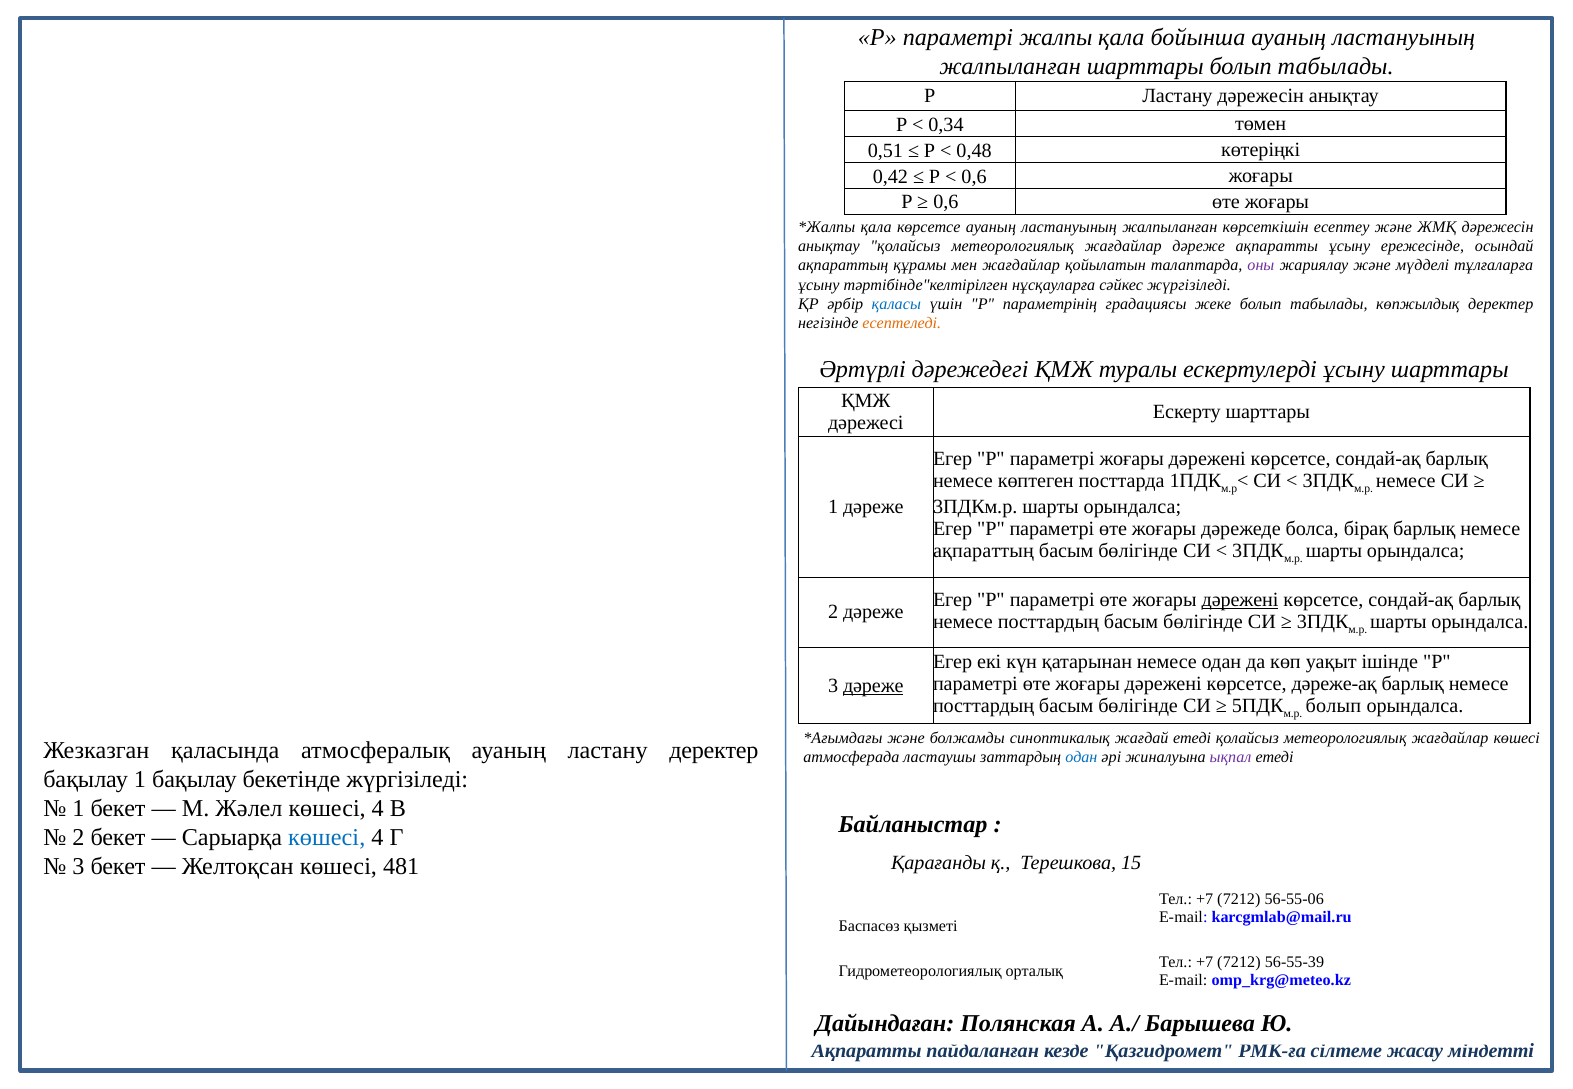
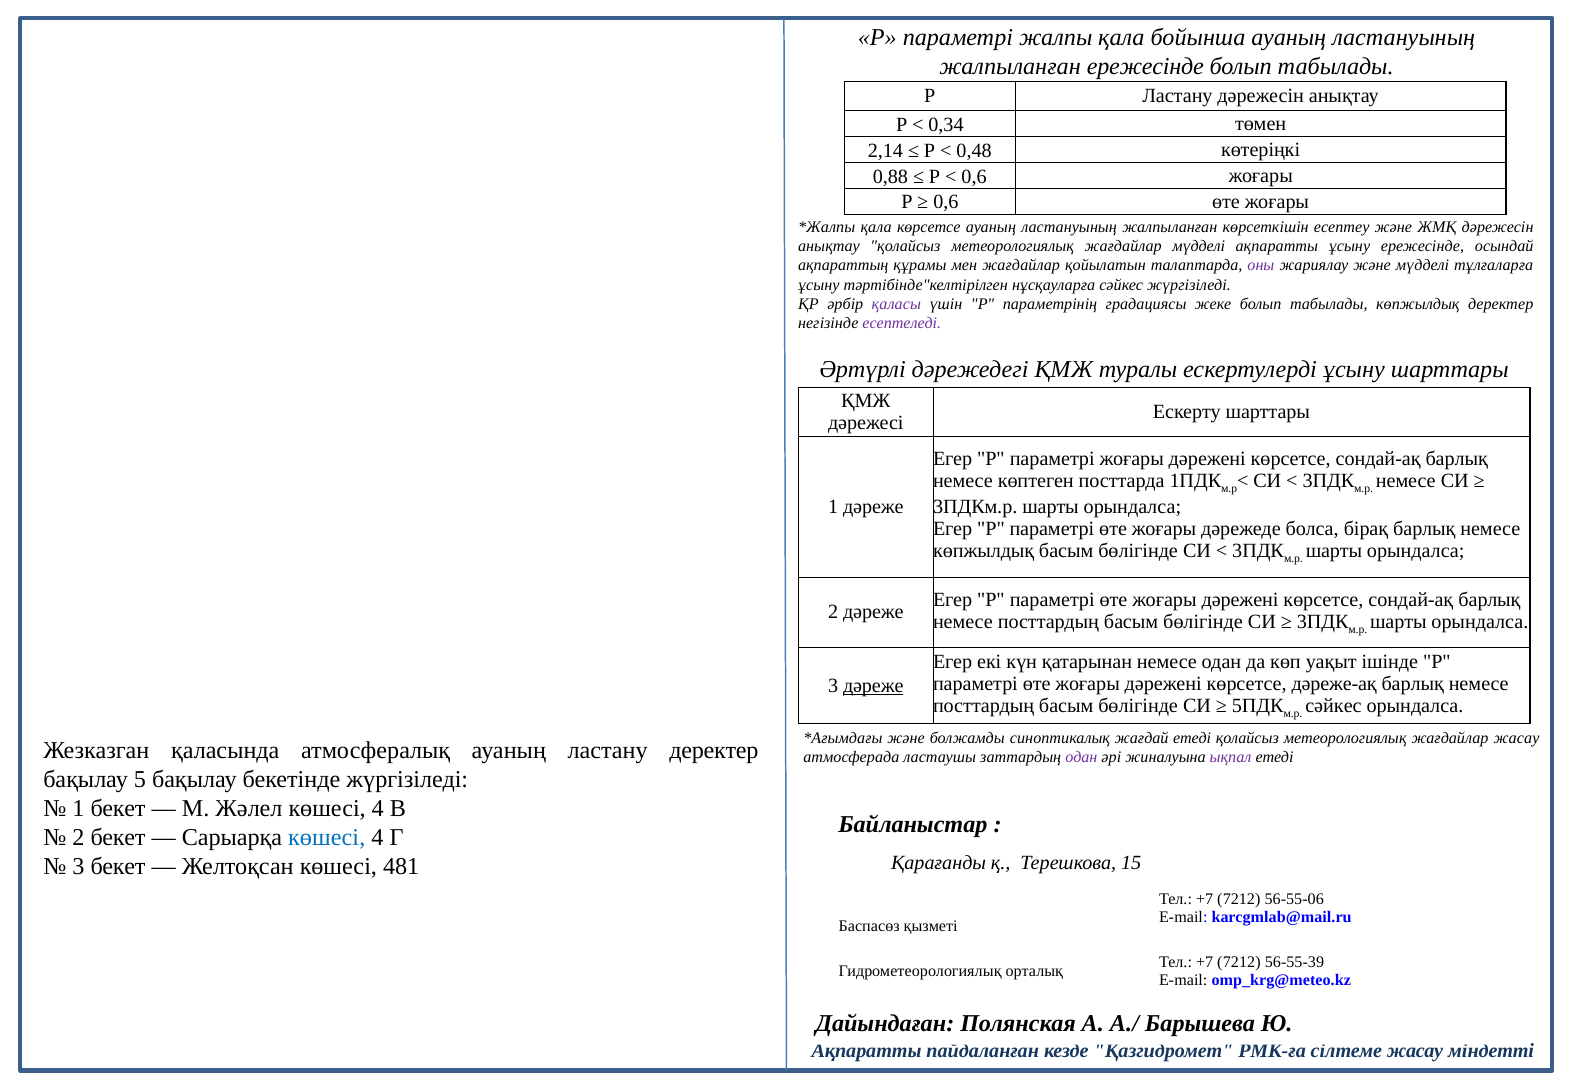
жалпыланған шарттары: шарттары -> ережесінде
0,51: 0,51 -> 2,14
0,42: 0,42 -> 0,88
жағдайлар дәреже: дәреже -> мүдделі
қаласы colour: blue -> purple
есептеледі colour: orange -> purple
ақпараттың at (984, 551): ақпараттың -> көпжылдық
дәрежені at (1240, 600) underline: present -> none
болып at (1333, 706): болып -> сәйкес
жағдайлар көшесі: көшесі -> жасау
одан at (1081, 757) colour: blue -> purple
бақылау 1: 1 -> 5
